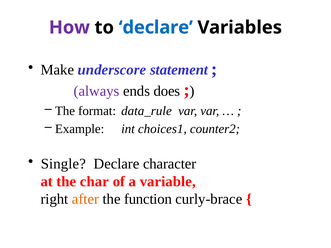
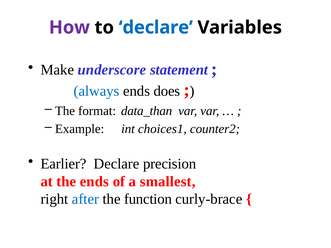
always colour: purple -> blue
data_rule: data_rule -> data_than
Single: Single -> Earlier
character: character -> precision
the char: char -> ends
variable: variable -> smallest
after colour: orange -> blue
